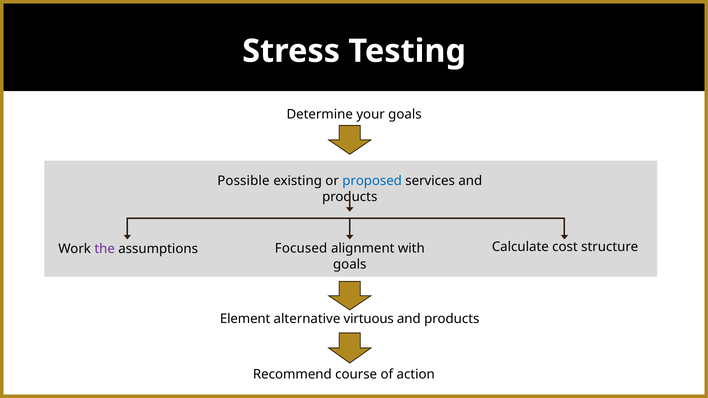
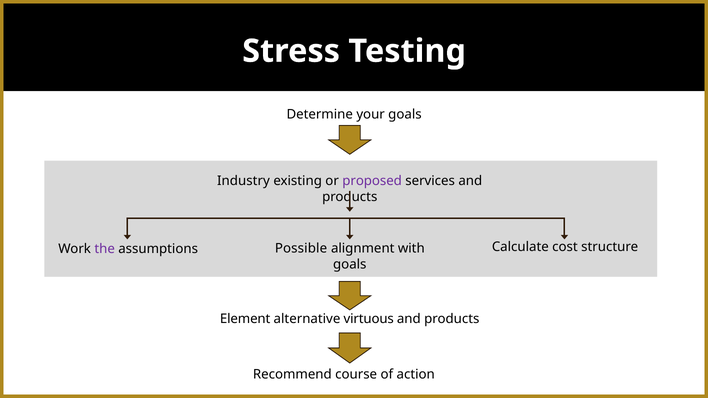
Possible: Possible -> Industry
proposed colour: blue -> purple
Focused: Focused -> Possible
